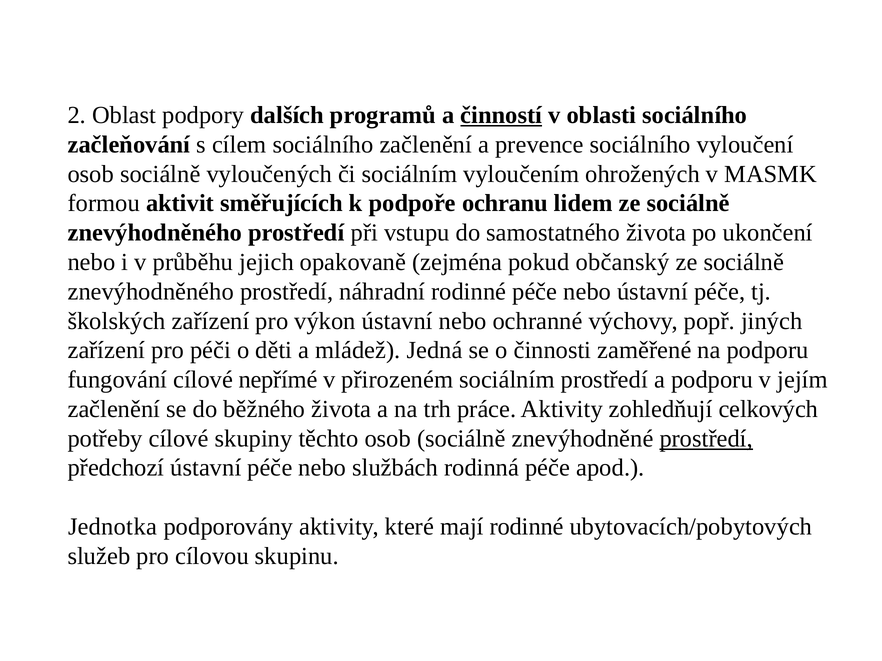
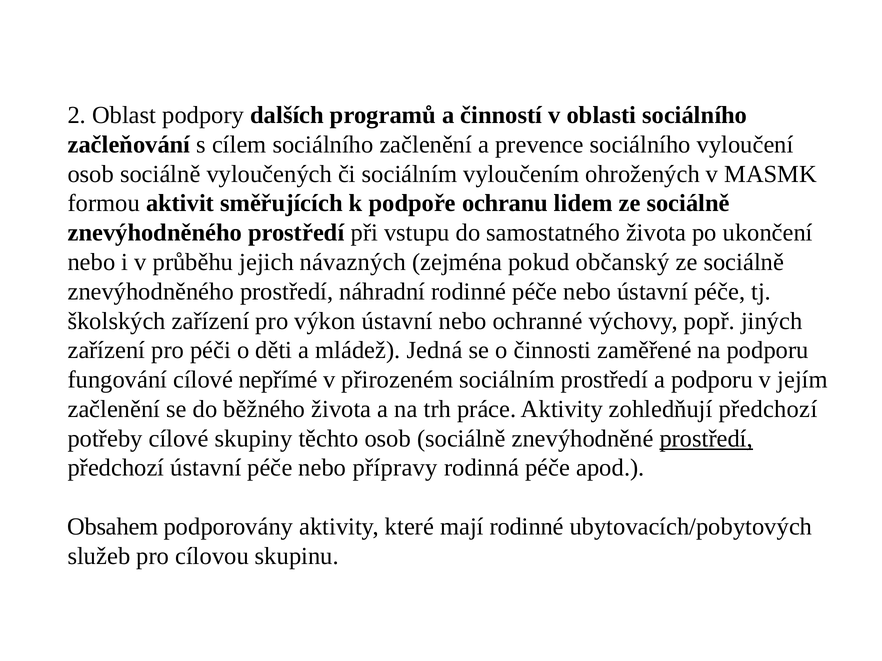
činností underline: present -> none
opakovaně: opakovaně -> návazných
zohledňují celkových: celkových -> předchozí
službách: službách -> přípravy
Jednotka: Jednotka -> Obsahem
